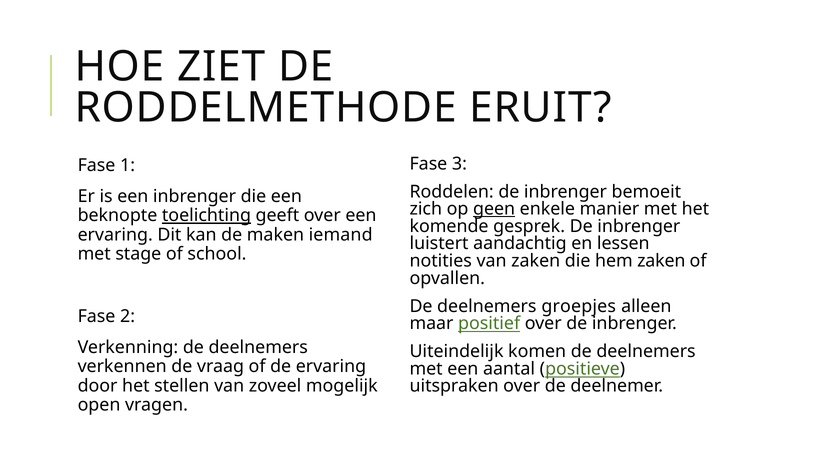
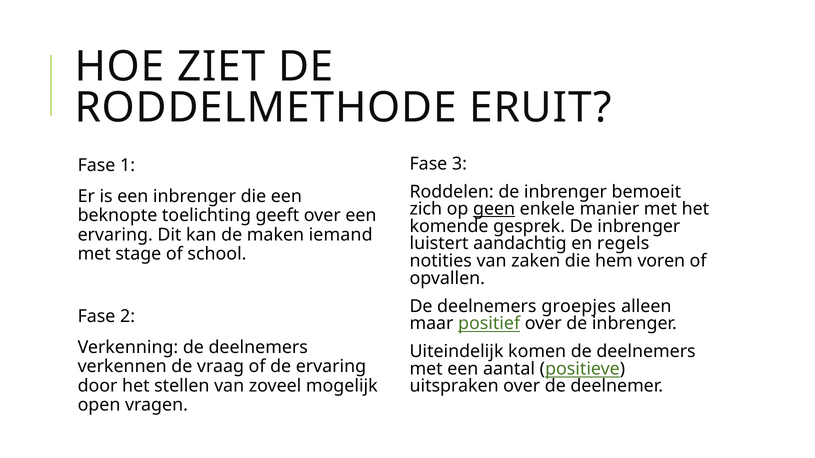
toelichting underline: present -> none
lessen: lessen -> regels
hem zaken: zaken -> voren
